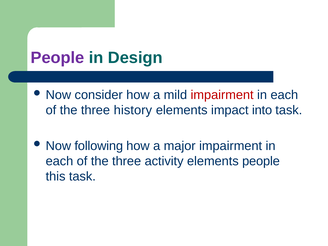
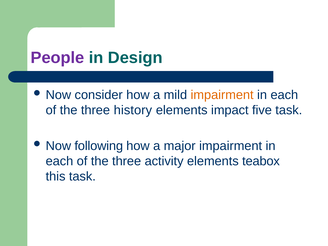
impairment at (222, 95) colour: red -> orange
into: into -> five
elements people: people -> teabox
